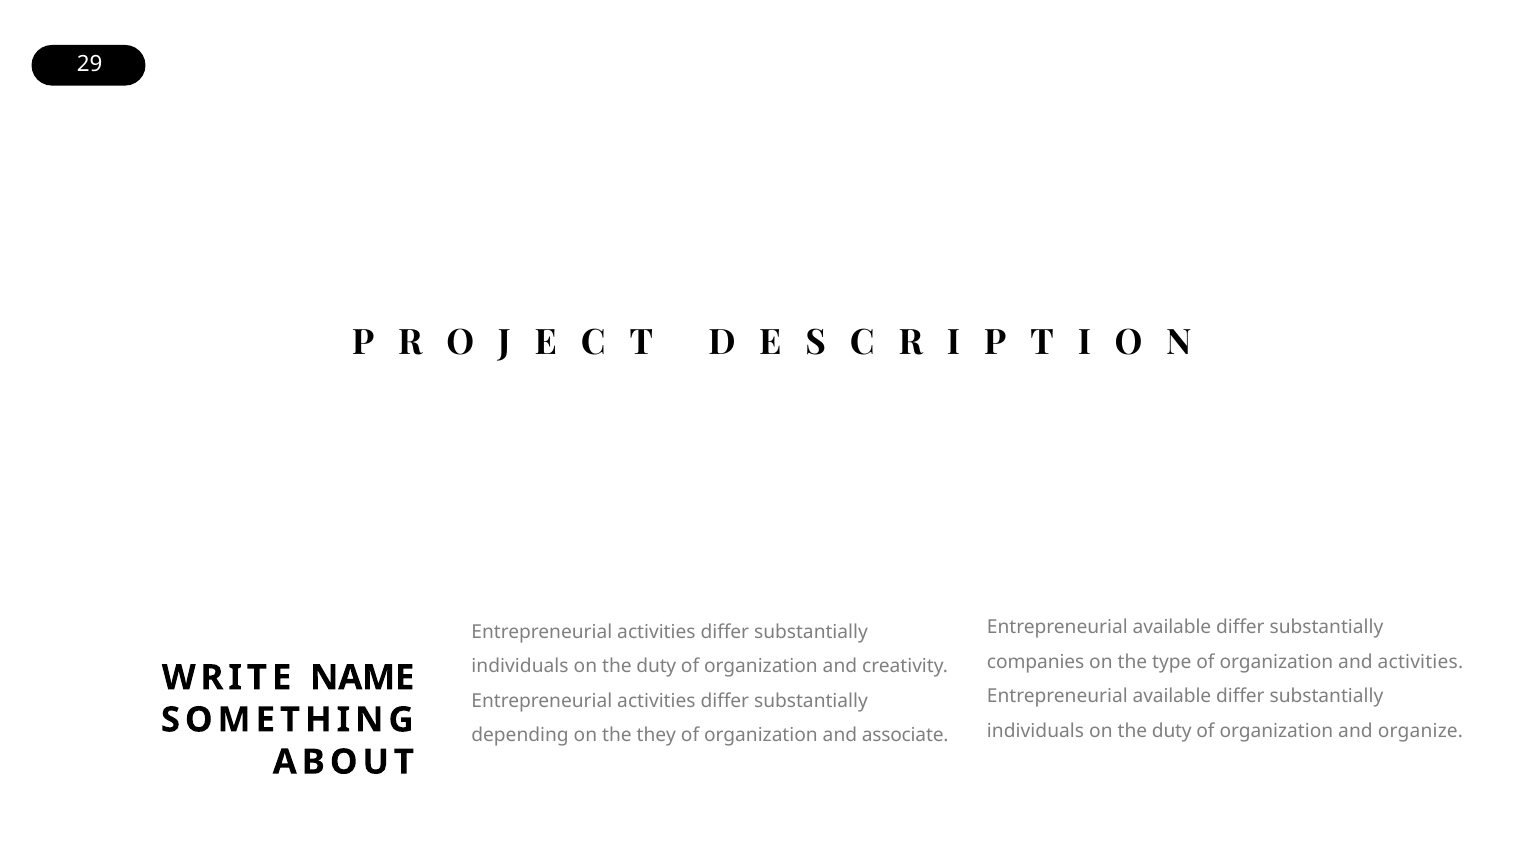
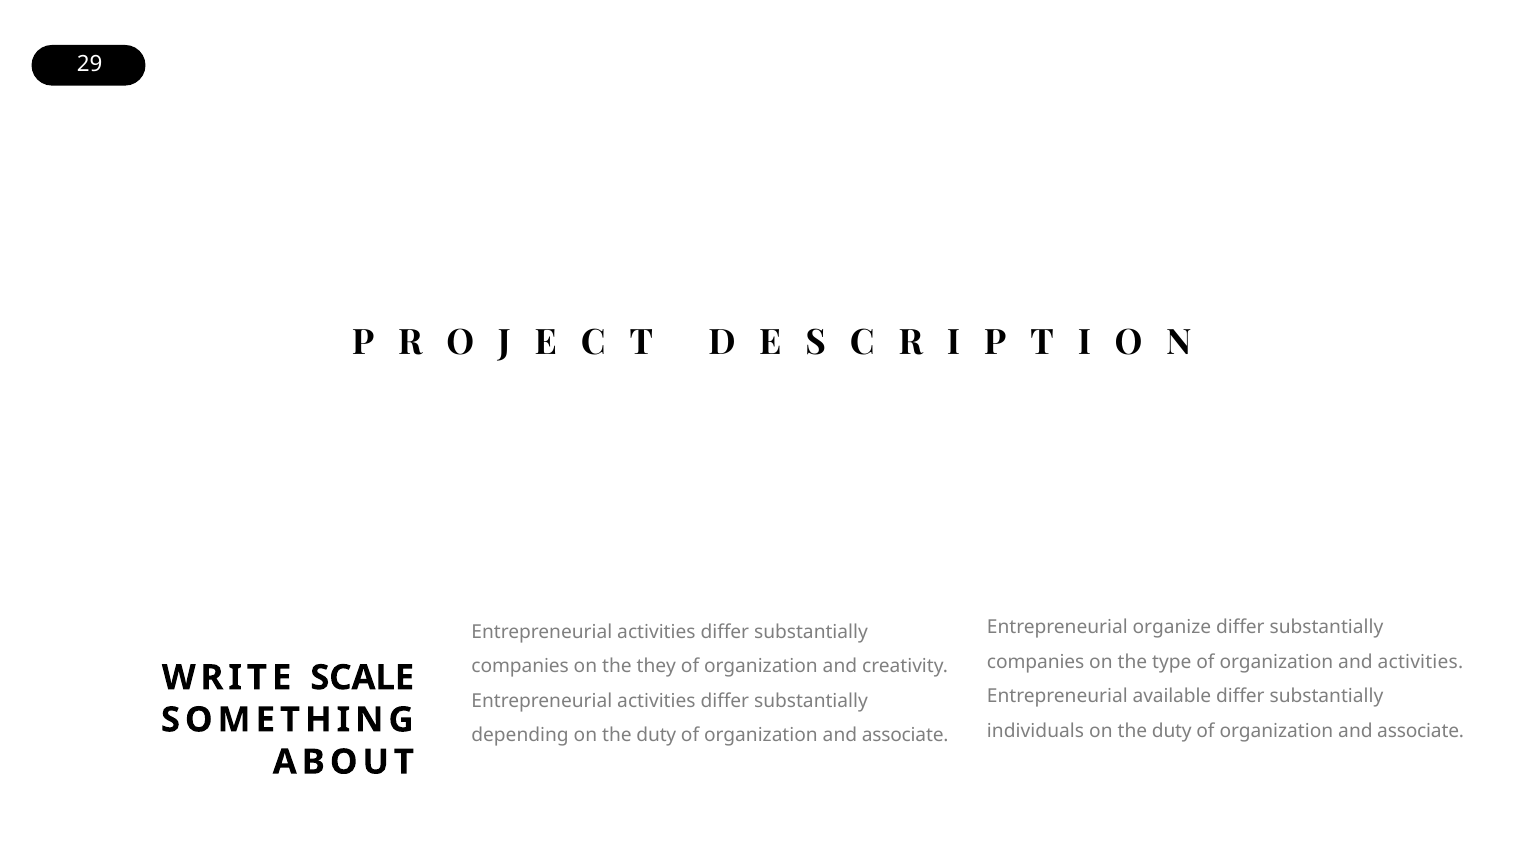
available at (1172, 627): available -> organize
individuals at (520, 666): individuals -> companies
duty at (656, 666): duty -> they
NAME: NAME -> SCALE
organize at (1420, 731): organize -> associate
depending on the they: they -> duty
